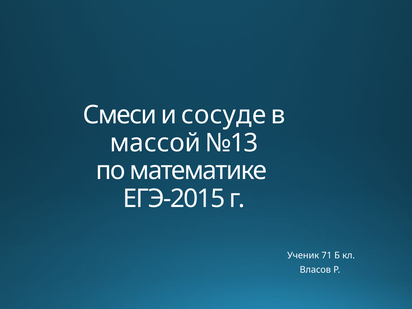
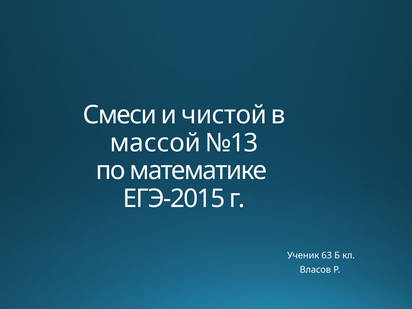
сосуде: сосуде -> чистой
71: 71 -> 63
